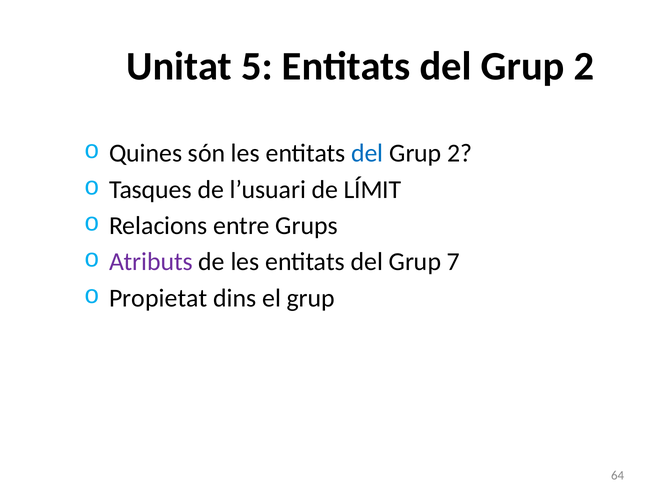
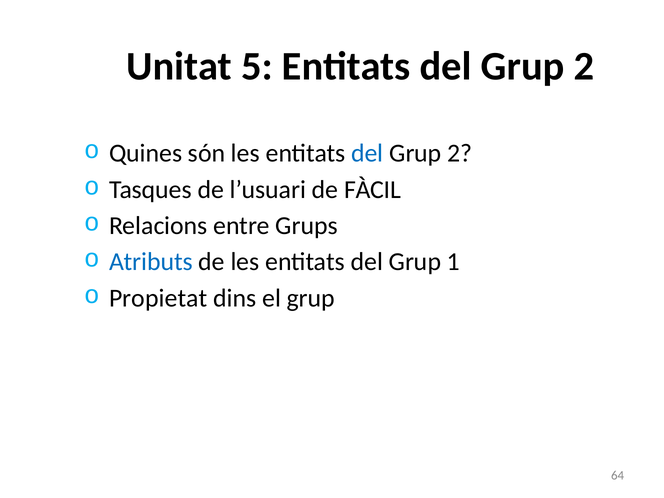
LÍMIT: LÍMIT -> FÀCIL
Atributs colour: purple -> blue
7: 7 -> 1
